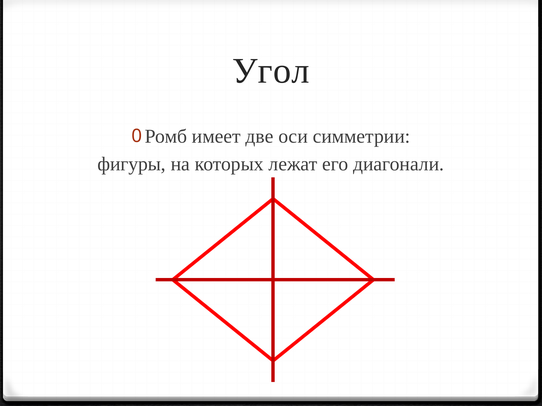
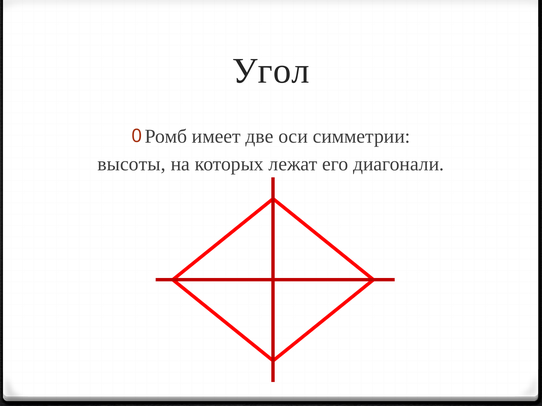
фигуры: фигуры -> высоты
